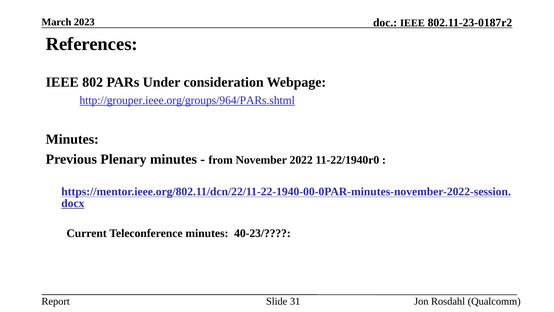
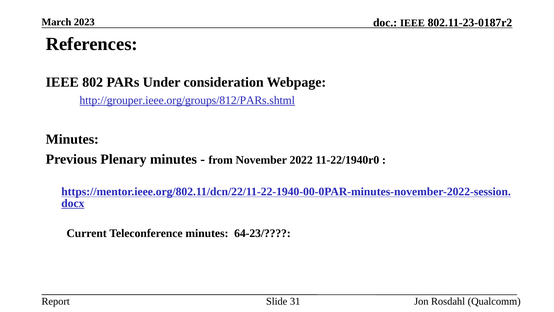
http://grouper.ieee.org/groups/964/PARs.shtml: http://grouper.ieee.org/groups/964/PARs.shtml -> http://grouper.ieee.org/groups/812/PARs.shtml
40-23/: 40-23/ -> 64-23/
